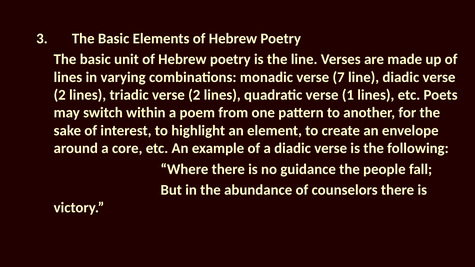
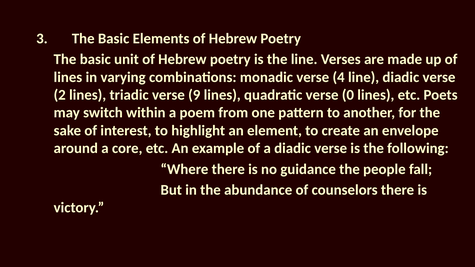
7: 7 -> 4
triadic verse 2: 2 -> 9
1: 1 -> 0
